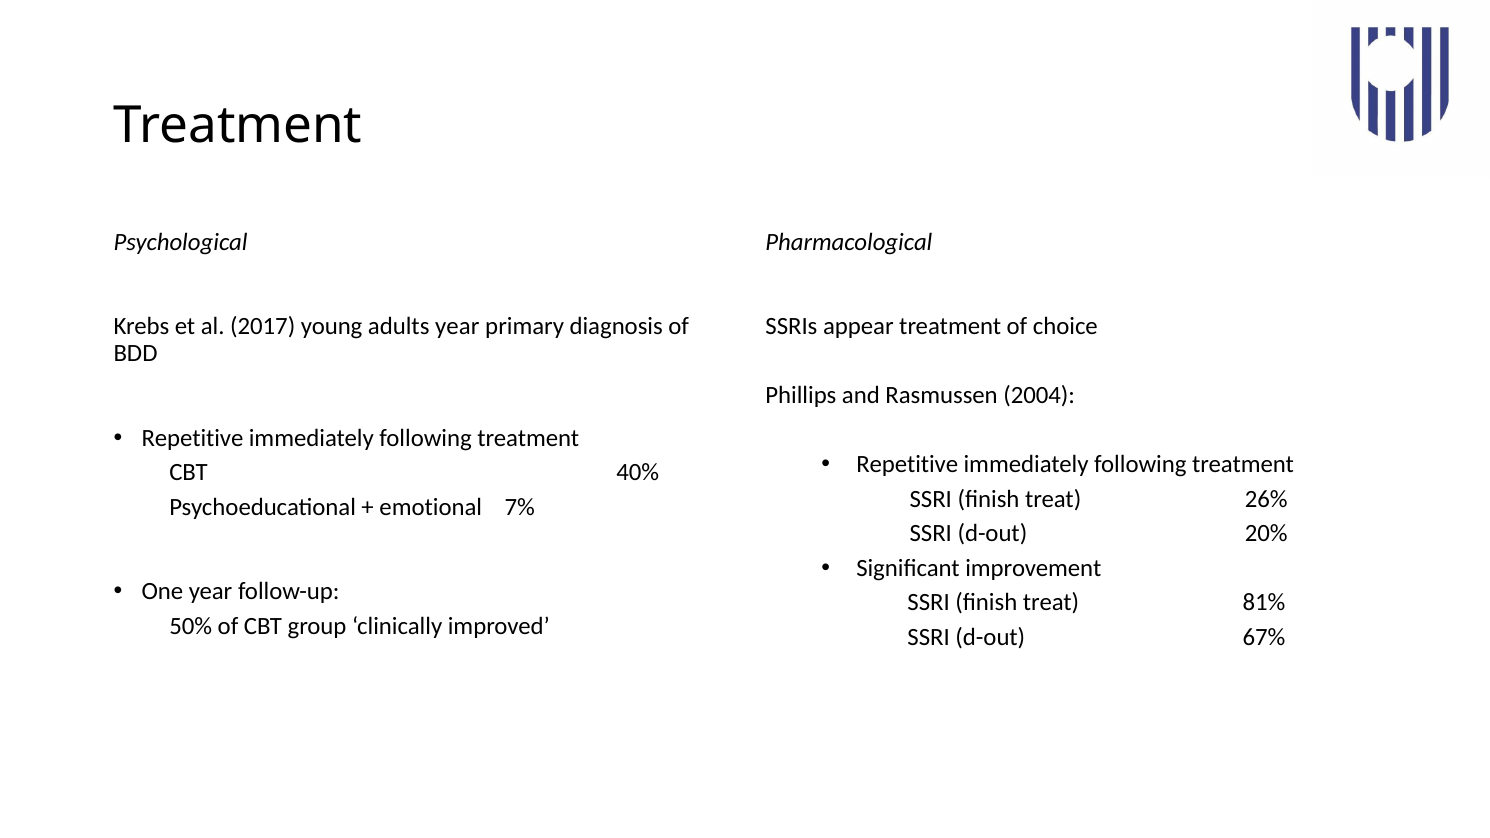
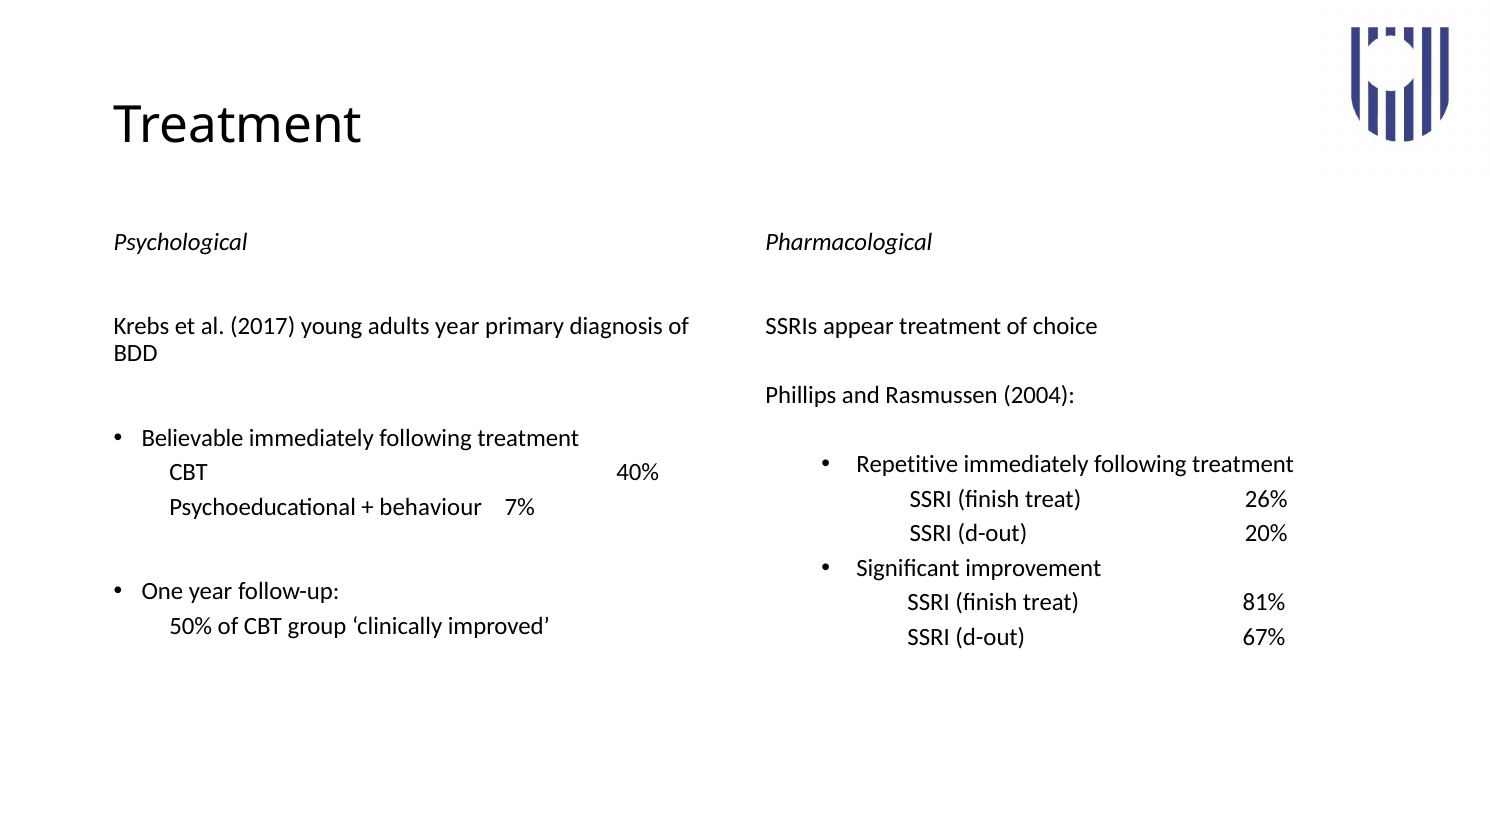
Repetitive at (192, 438): Repetitive -> Believable
emotional: emotional -> behaviour
